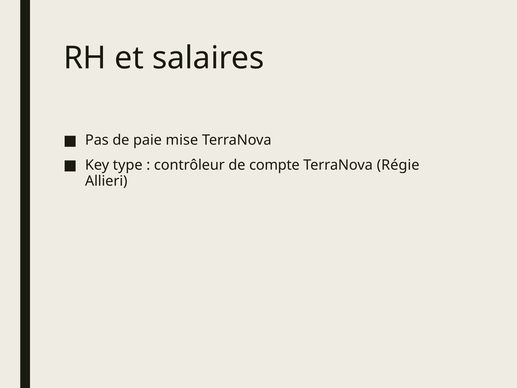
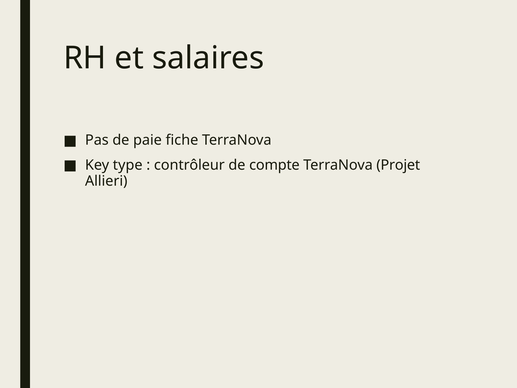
mise: mise -> fiche
Régie: Régie -> Projet
